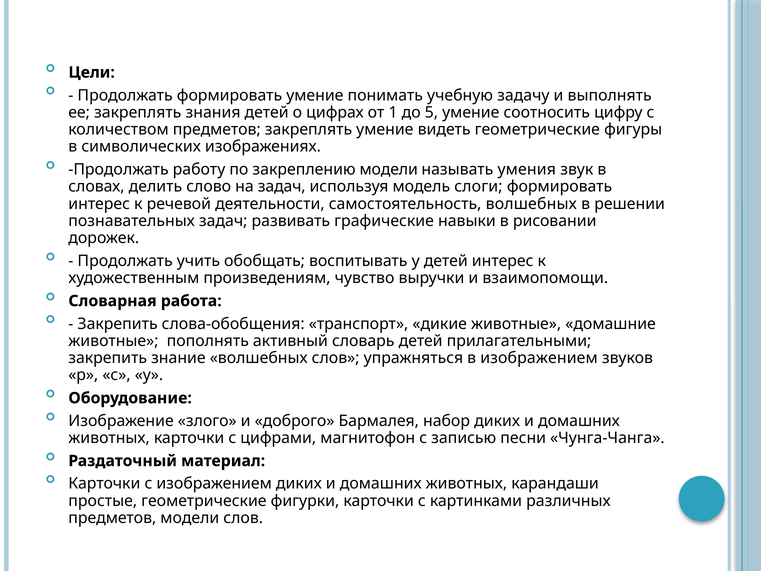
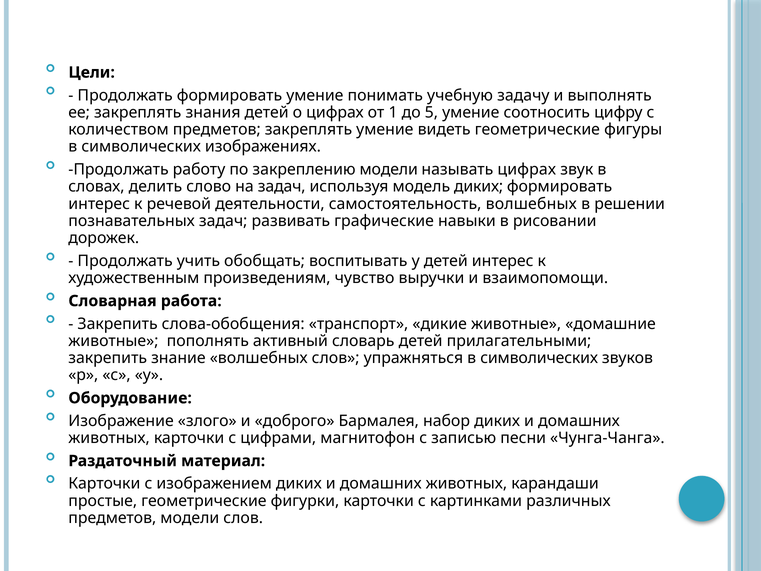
называть умения: умения -> цифрах
модель слоги: слоги -> диких
упражняться в изображением: изображением -> символических
